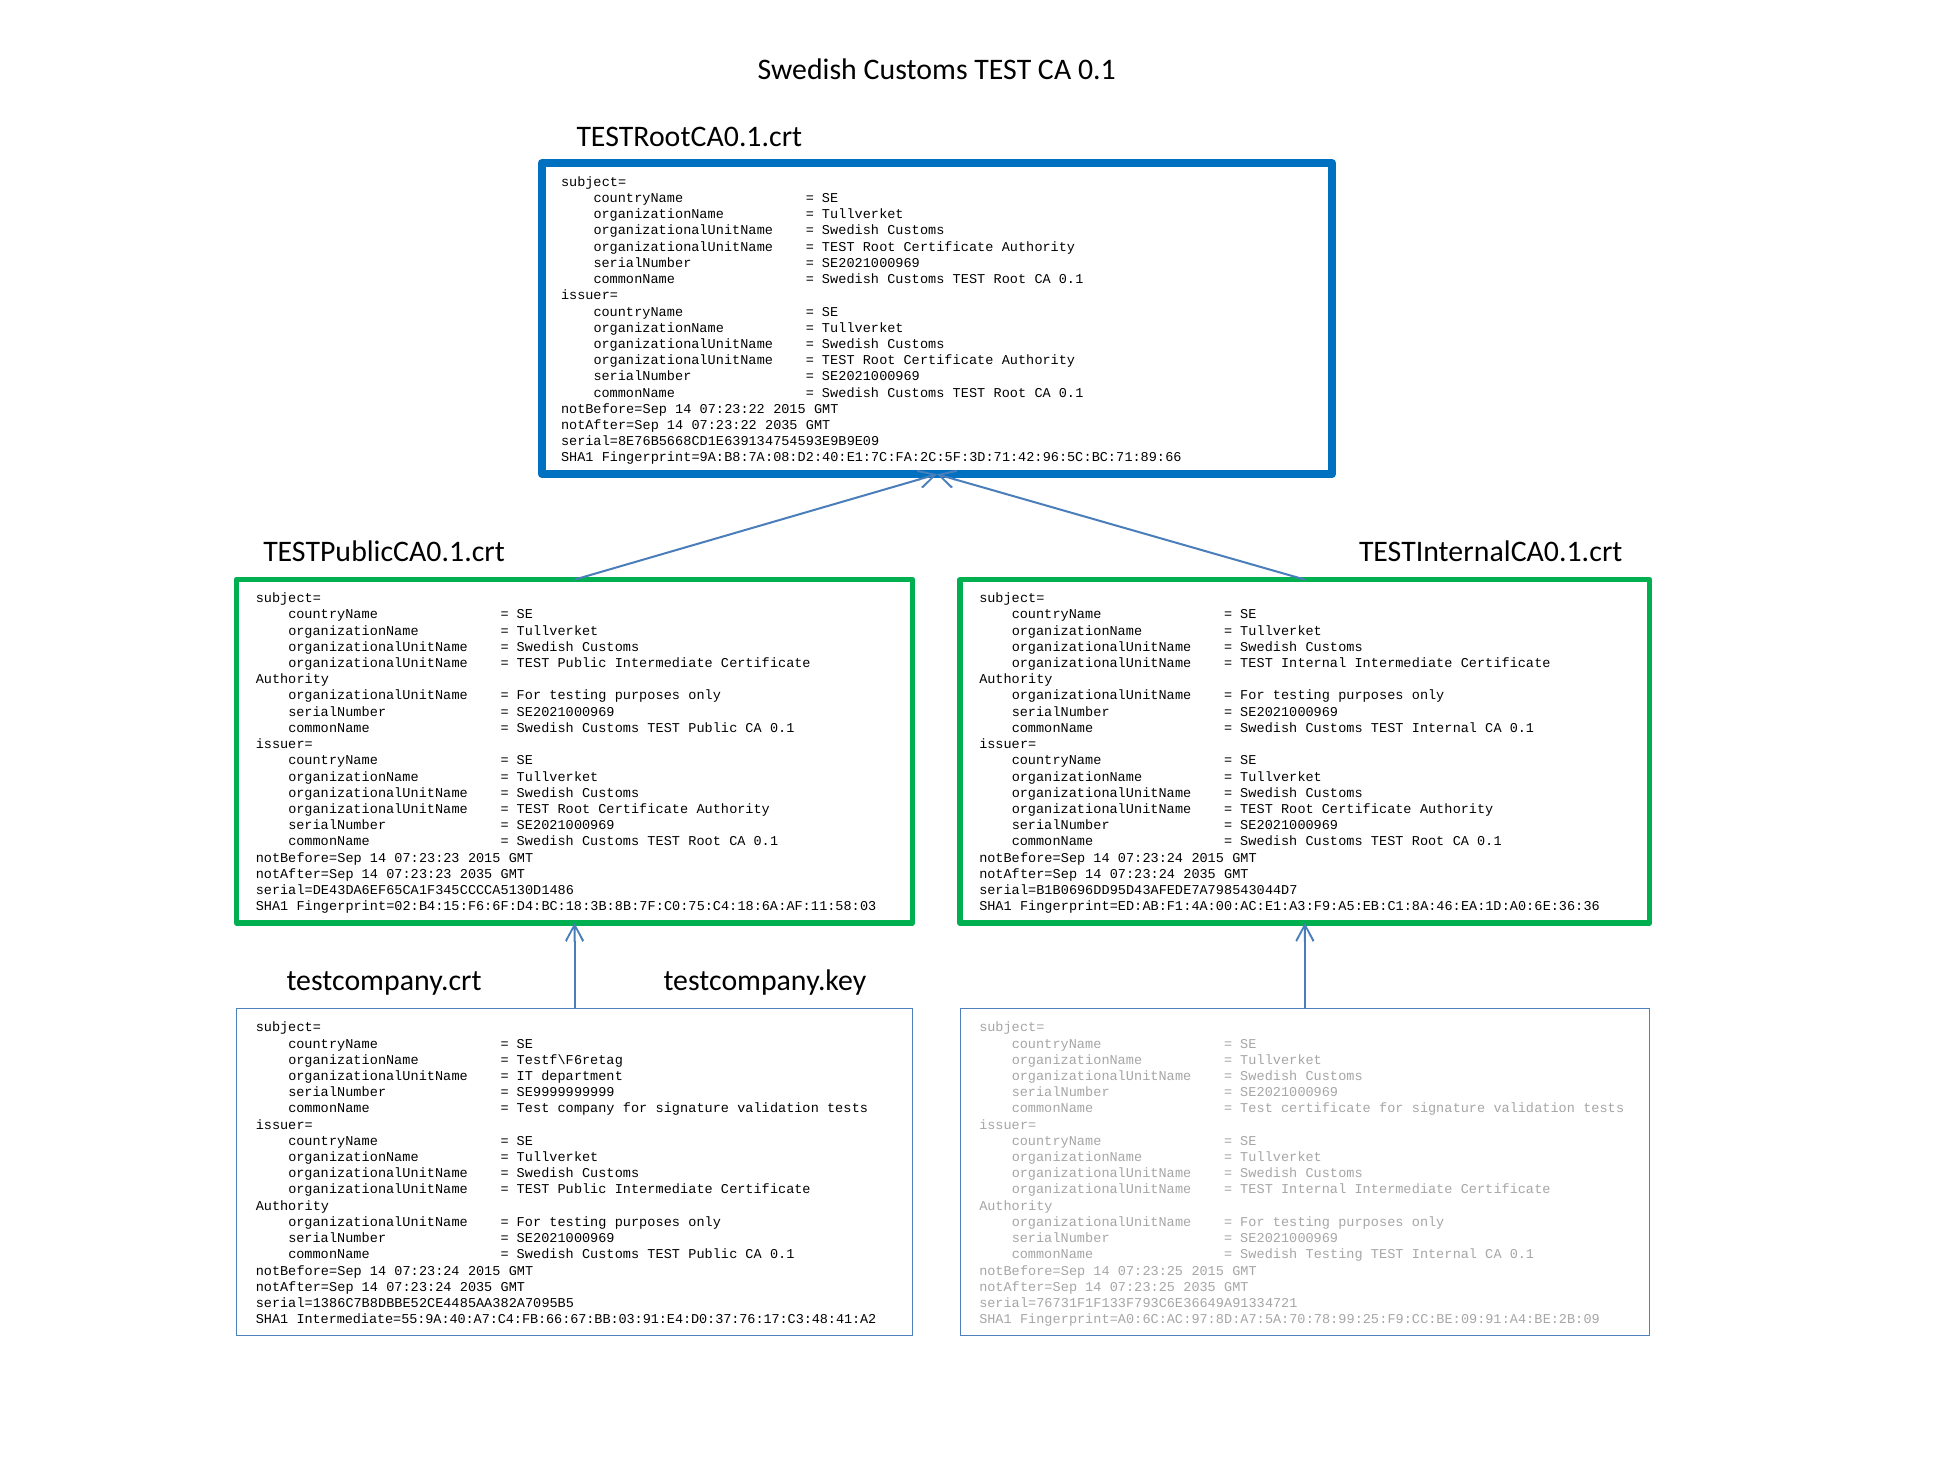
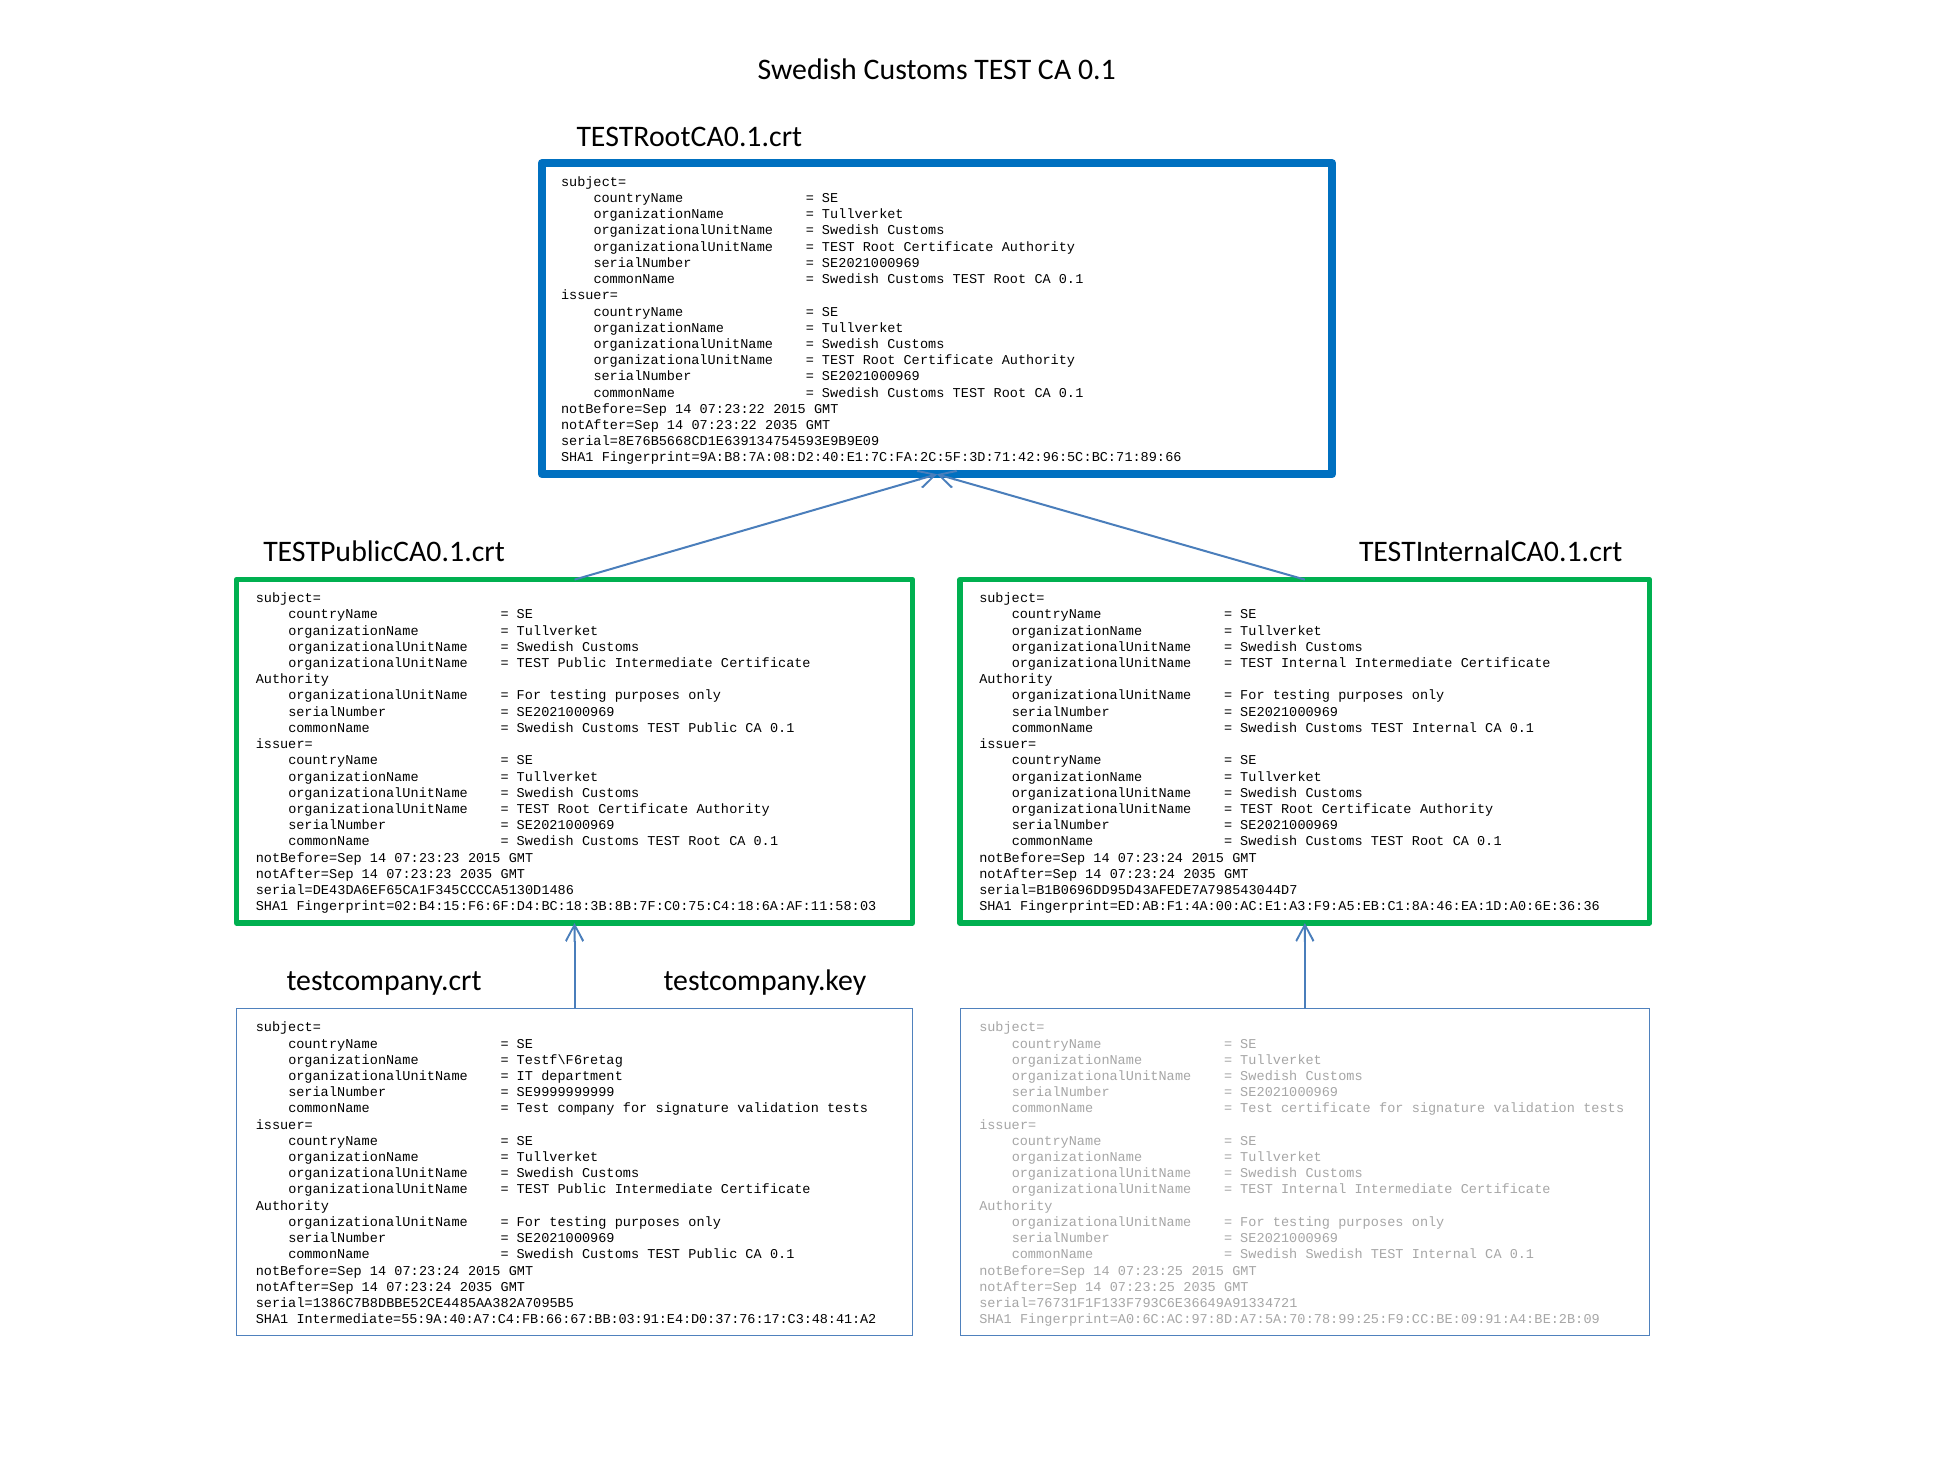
Swedish Testing: Testing -> Swedish
